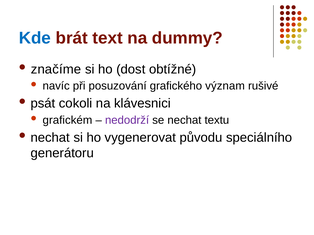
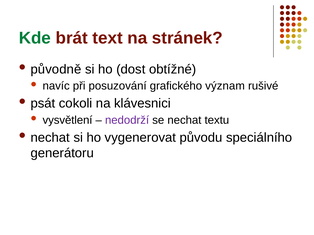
Kde colour: blue -> green
dummy: dummy -> stránek
značíme: značíme -> původně
grafickém: grafickém -> vysvětlení
